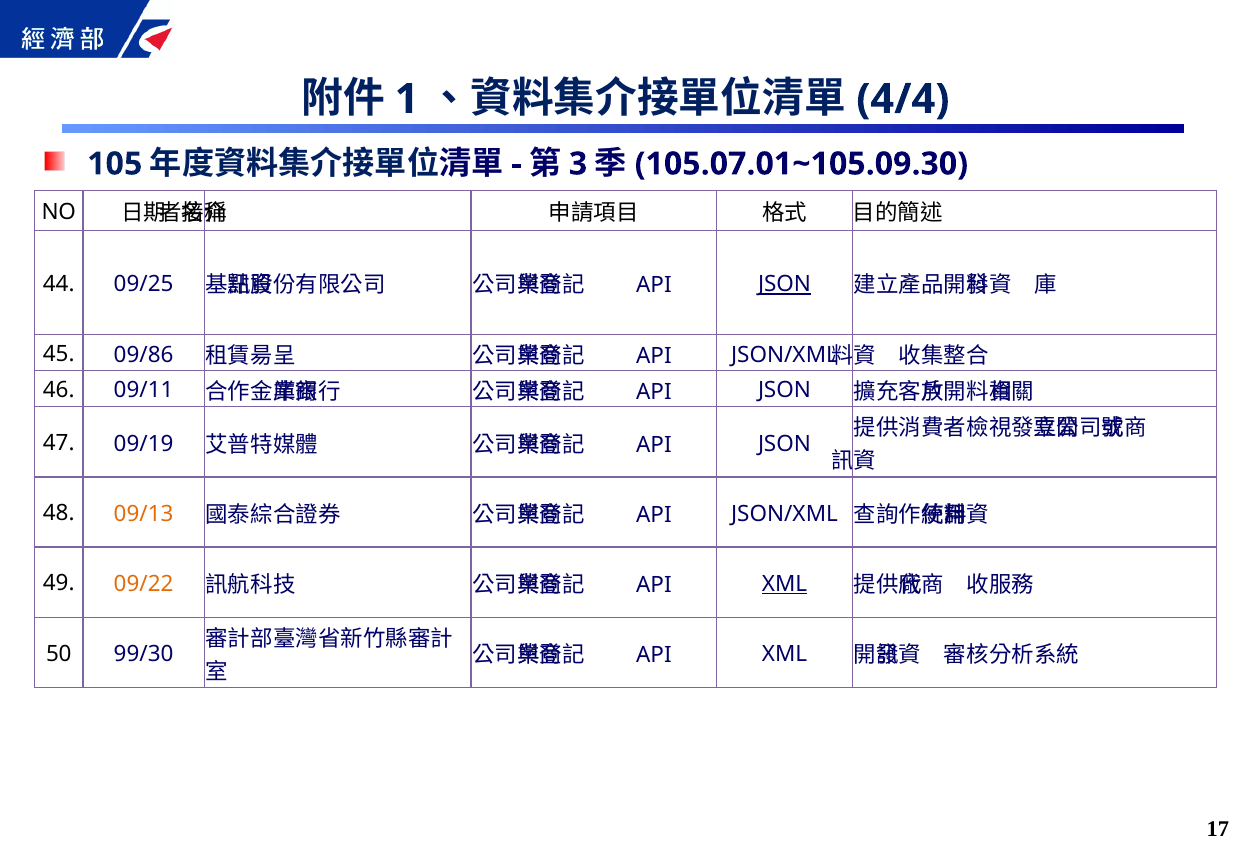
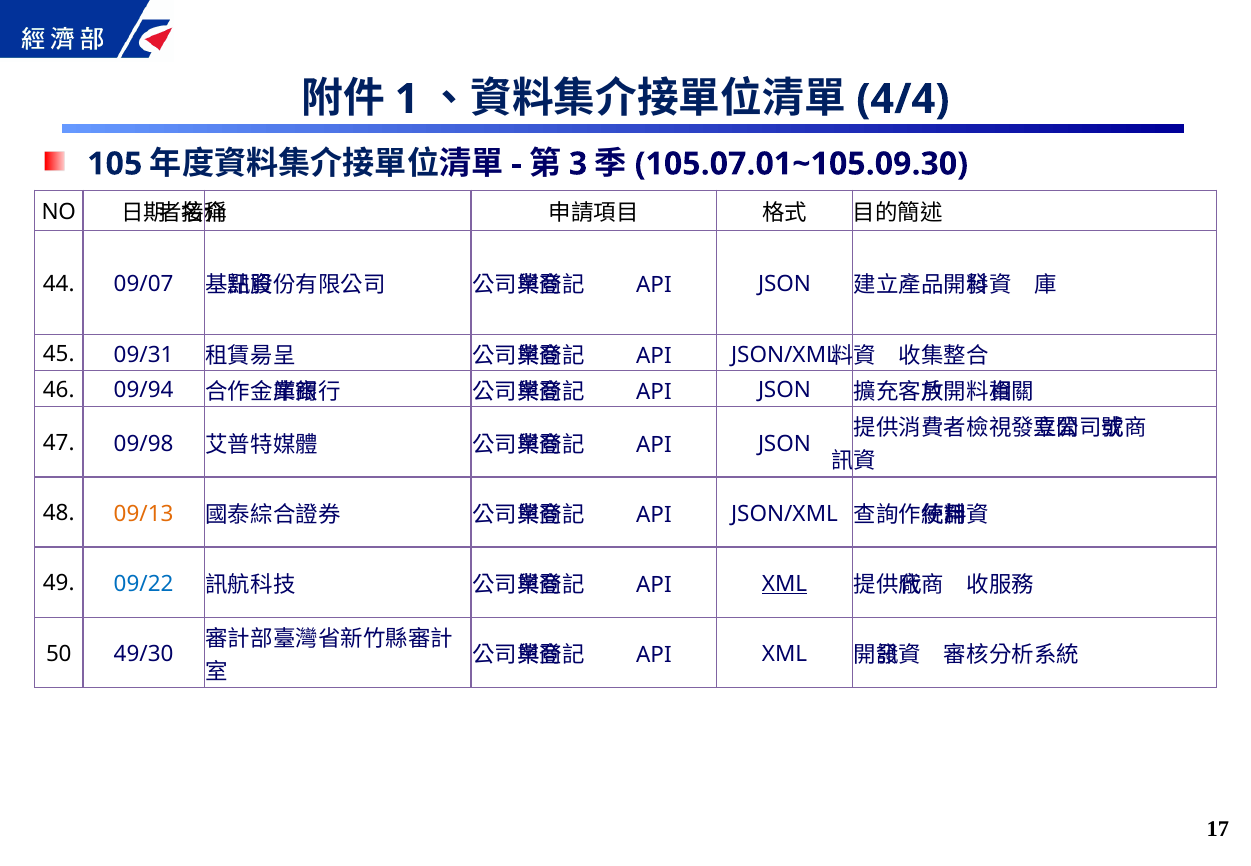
09/25: 09/25 -> 09/07
JSON at (785, 284) underline: present -> none
09/86: 09/86 -> 09/31
09/11: 09/11 -> 09/94
09/19: 09/19 -> 09/98
09/22 colour: orange -> blue
99/30: 99/30 -> 49/30
